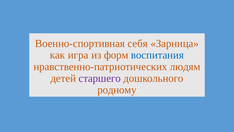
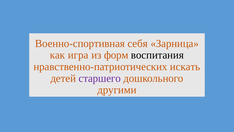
воспитания colour: blue -> black
людям: людям -> искать
родному: родному -> другими
